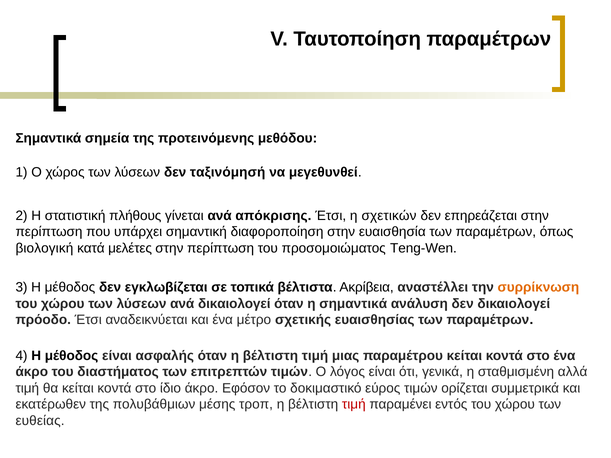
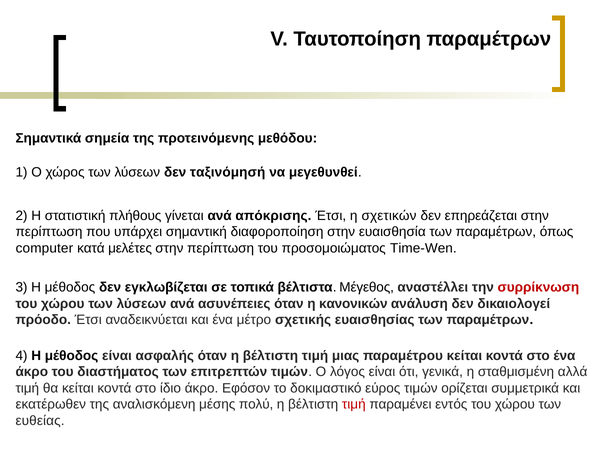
βιολογική: βιολογική -> computer
Teng-Wen: Teng-Wen -> Time-Wen
Ακρίβεια: Ακρίβεια -> Μέγεθος
συρρίκνωση colour: orange -> red
ανά δικαιολογεί: δικαιολογεί -> ασυνέπειες
η σημαντικά: σημαντικά -> κανονικών
πολυβάθμιων: πολυβάθμιων -> αναλισκόμενη
τροπ: τροπ -> πολύ
